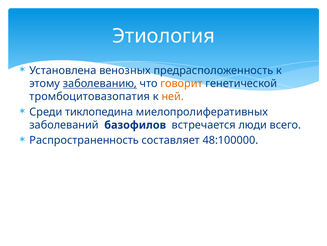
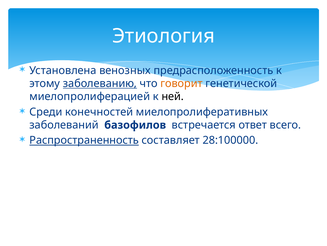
тромбоцитовазопатия: тромбоцитовазопатия -> миелопролиферацией
ней colour: orange -> black
тиклопедина: тиклопедина -> конечностей
люди: люди -> ответ
Распространенность underline: none -> present
48:100000: 48:100000 -> 28:100000
